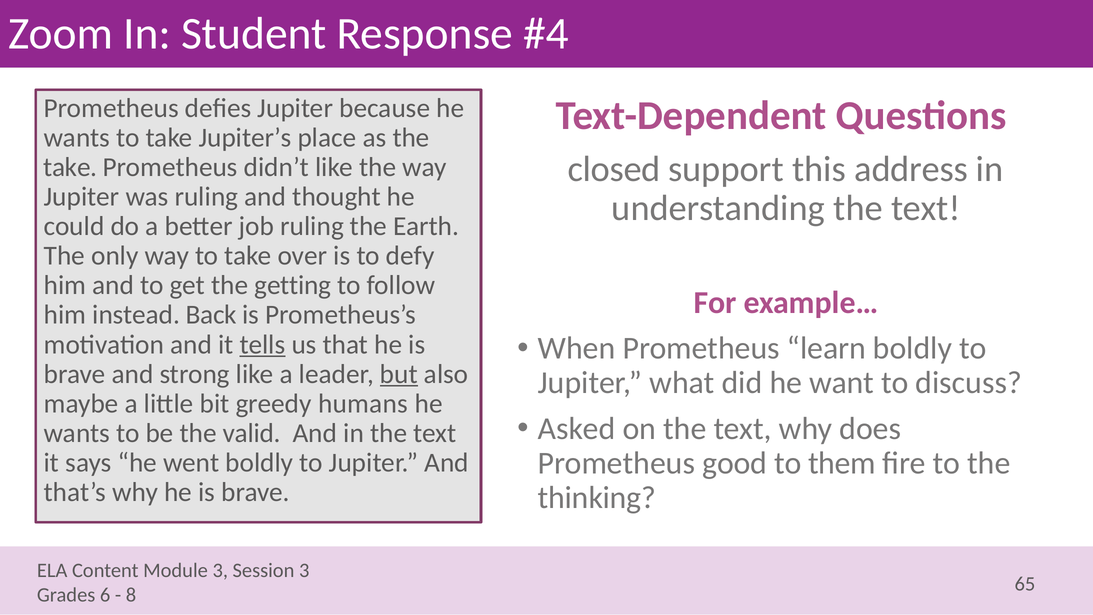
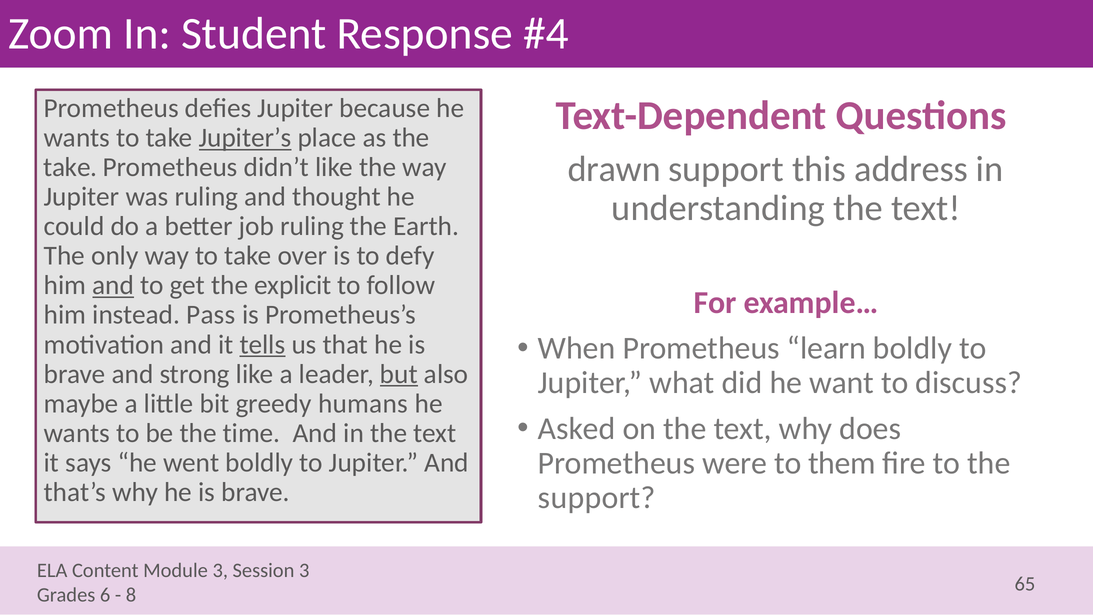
Jupiter’s underline: none -> present
closed: closed -> drawn
and at (113, 285) underline: none -> present
getting: getting -> explicit
Back: Back -> Pass
valid: valid -> time
good: good -> were
thinking at (597, 497): thinking -> support
